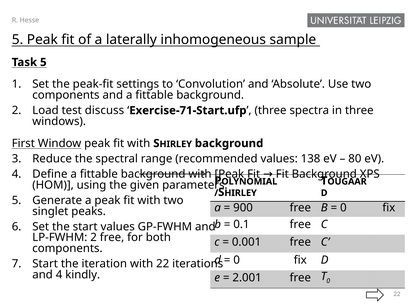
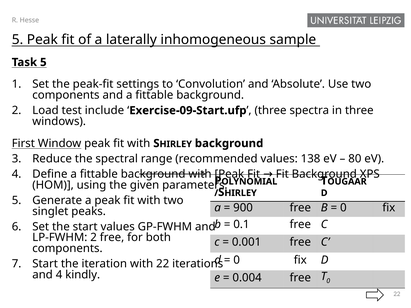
discuss: discuss -> include
Exercise-71-Start.ufp: Exercise-71-Start.ufp -> Exercise-09-Start.ufp
2.001: 2.001 -> 0.004
